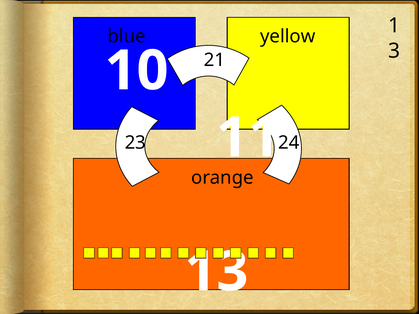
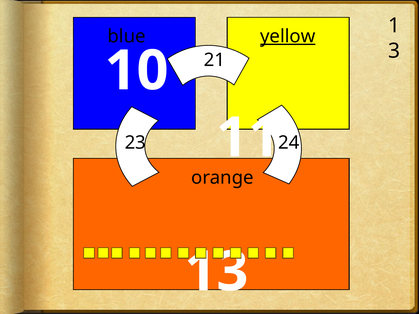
yellow underline: none -> present
